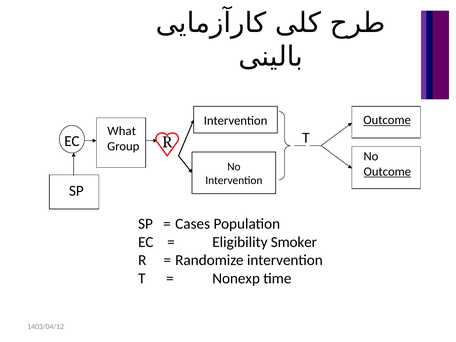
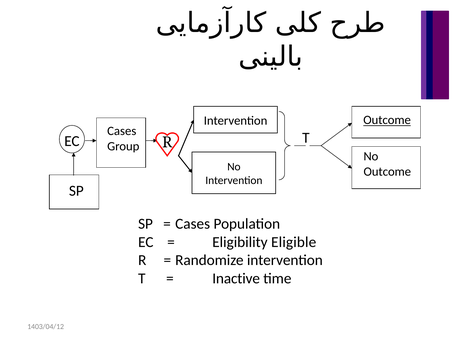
What at (122, 131): What -> Cases
Outcome at (387, 172) underline: present -> none
Smoker: Smoker -> Eligible
Nonexp: Nonexp -> Inactive
